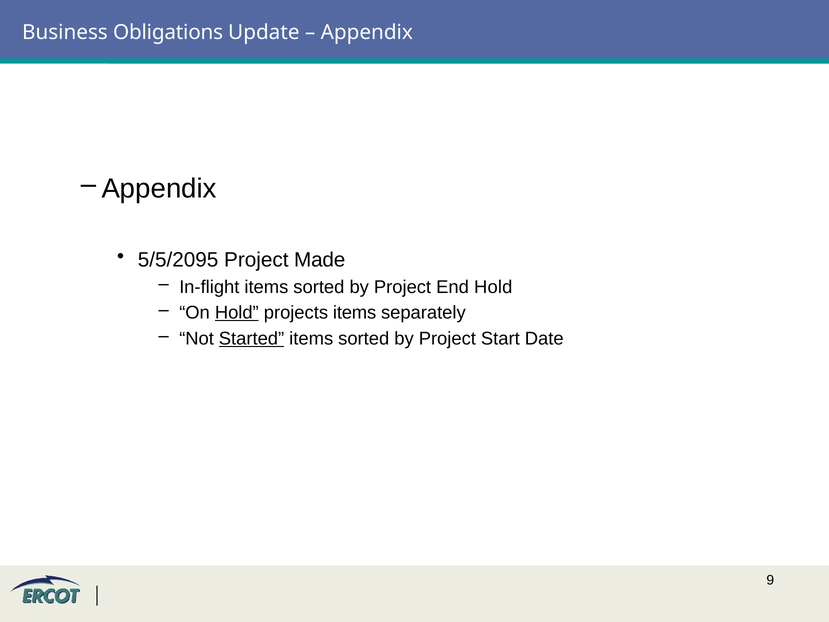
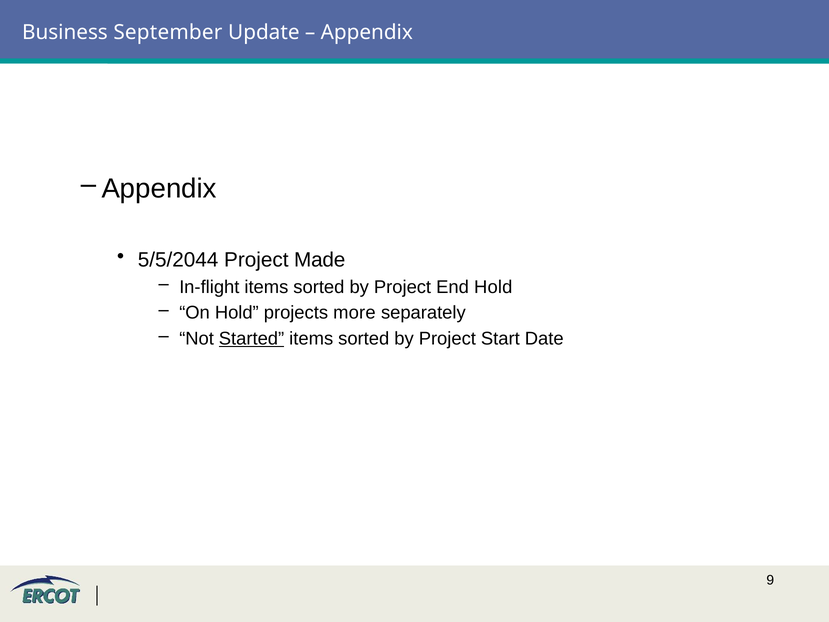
Obligations: Obligations -> September
5/5/2095: 5/5/2095 -> 5/5/2044
Hold at (237, 313) underline: present -> none
projects items: items -> more
